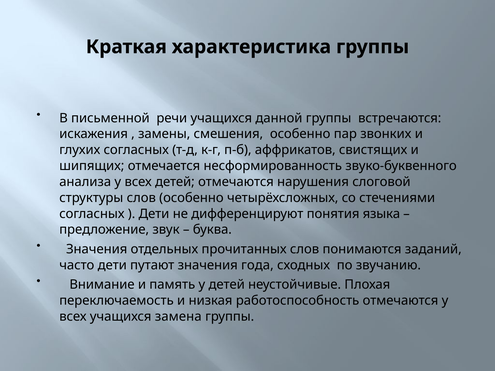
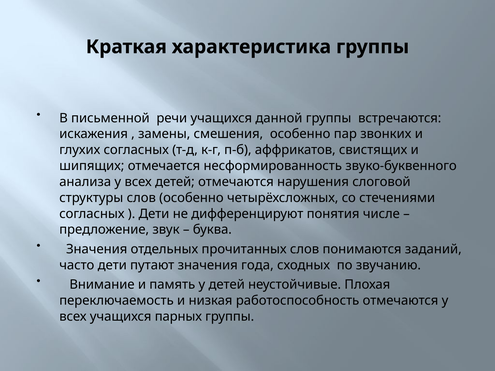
языка: языка -> числе
замена: замена -> парных
